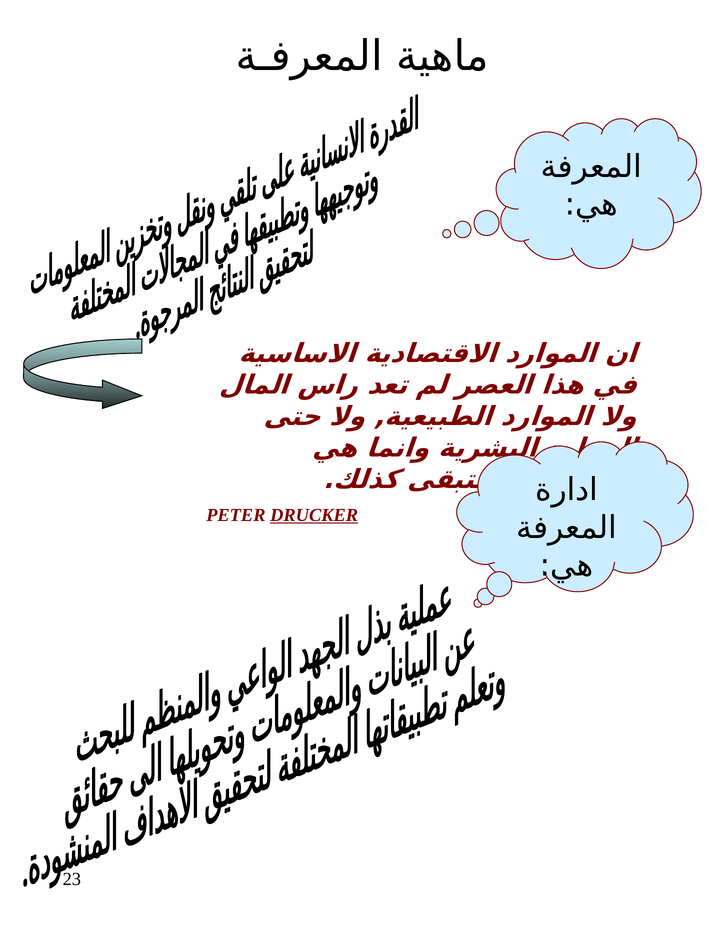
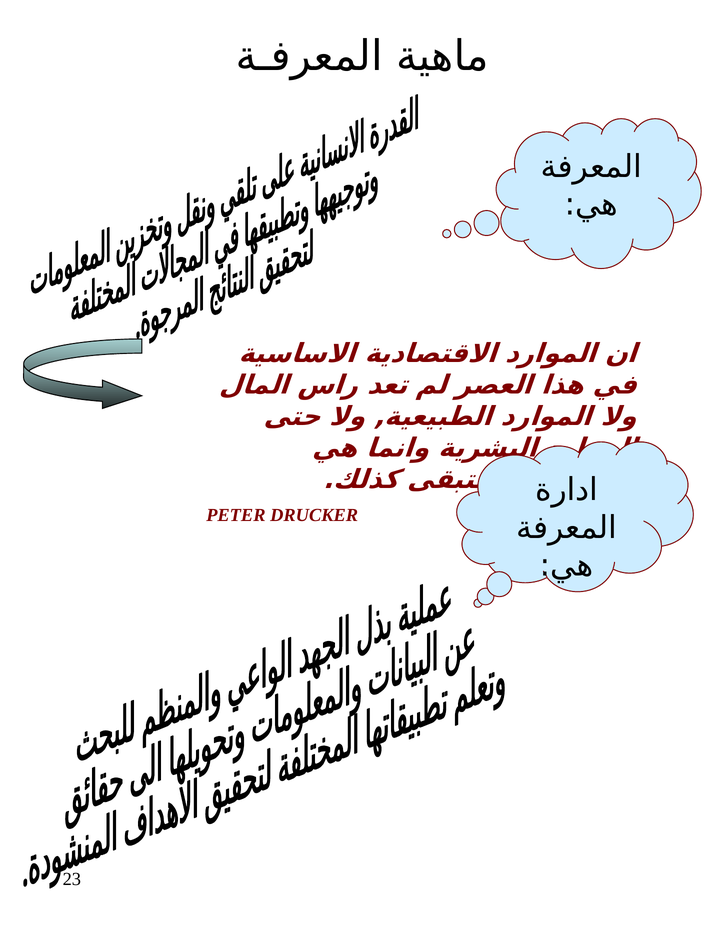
DRUCKER underline: present -> none
